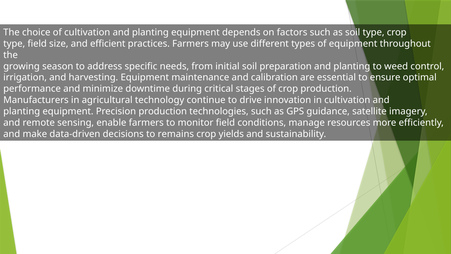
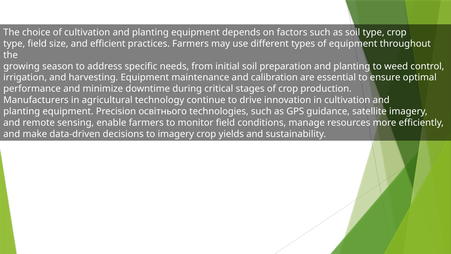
Precision production: production -> освітнього
to remains: remains -> imagery
